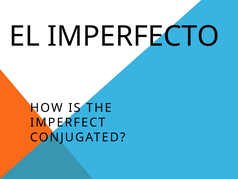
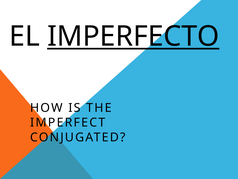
IMPERFECTO underline: none -> present
